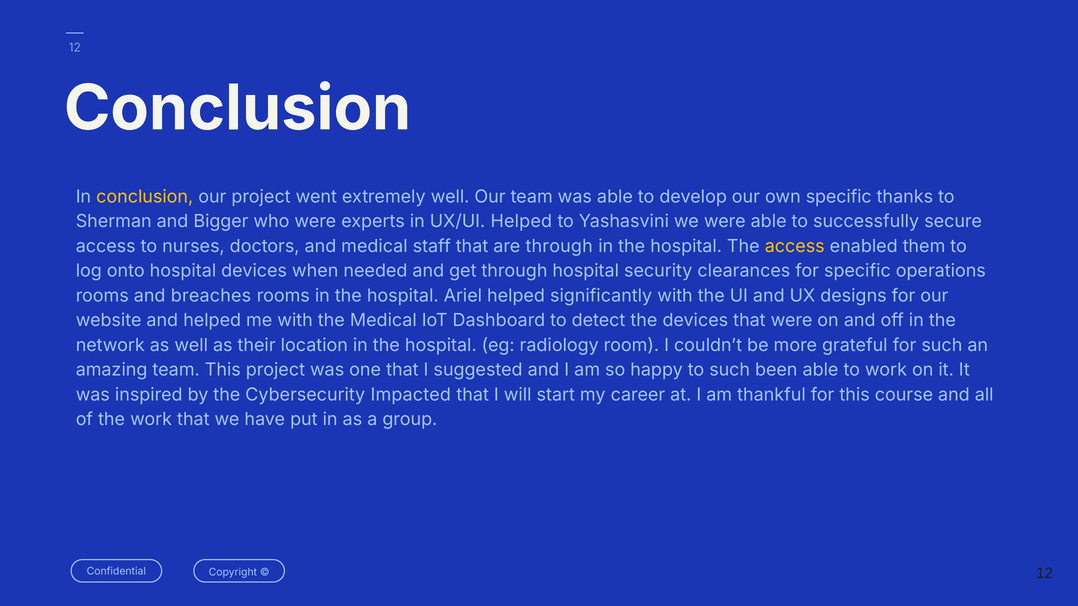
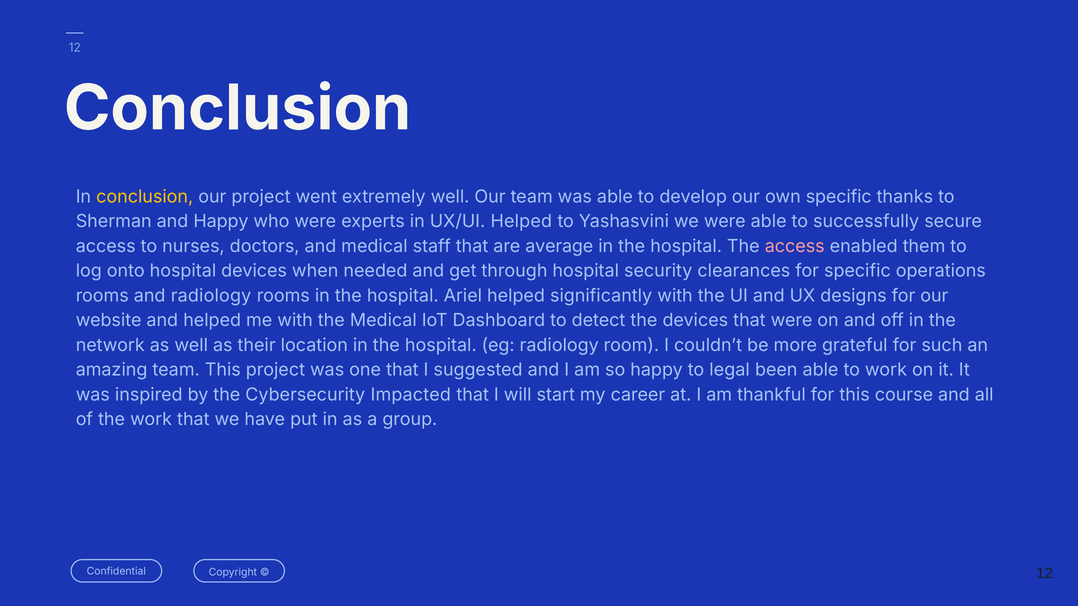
and Bigger: Bigger -> Happy
are through: through -> average
access at (795, 246) colour: yellow -> pink
and breaches: breaches -> radiology
to such: such -> legal
